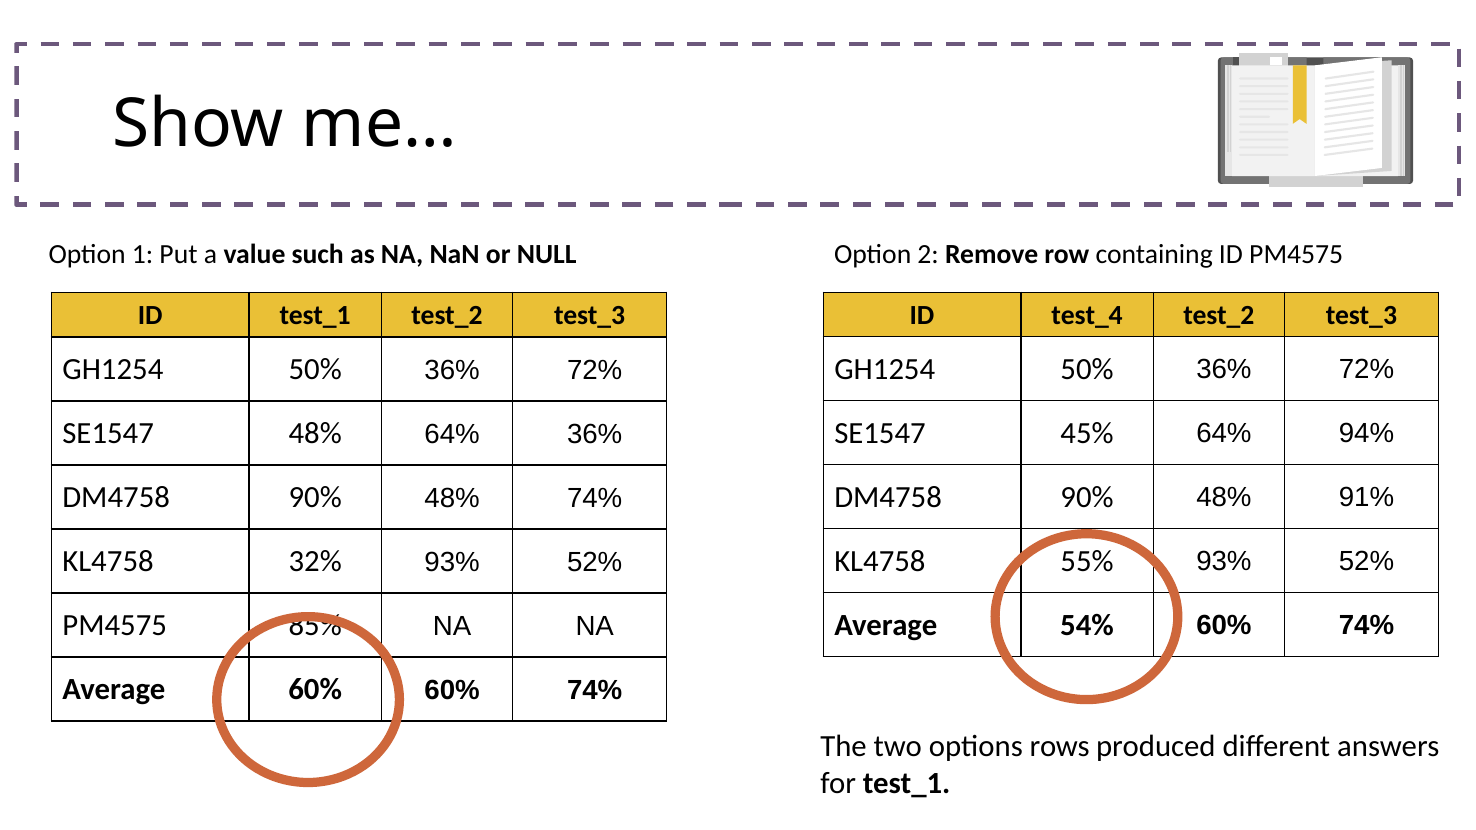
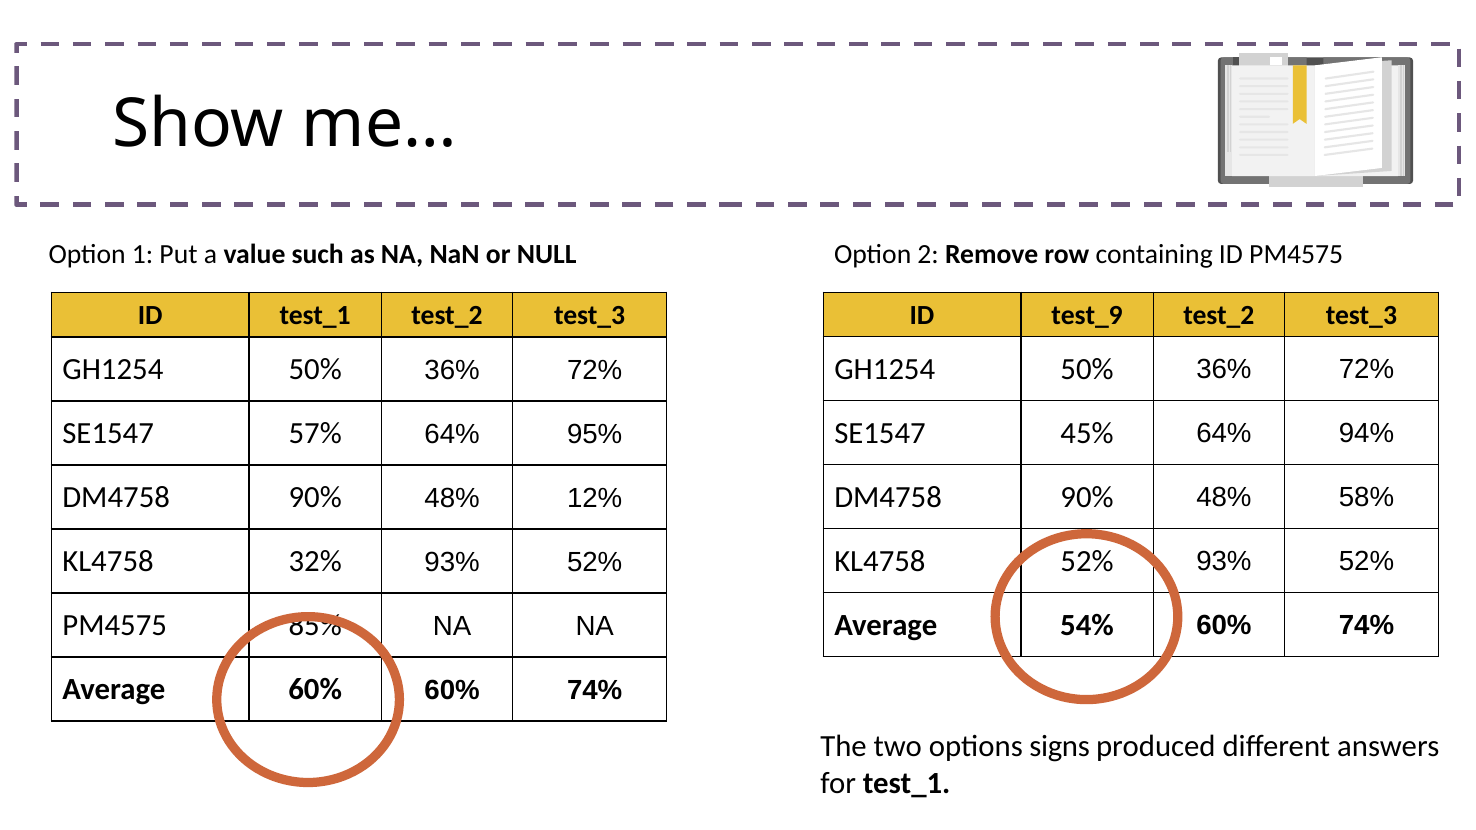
test_4: test_4 -> test_9
SE1547 48%: 48% -> 57%
64% 36%: 36% -> 95%
91%: 91% -> 58%
48% 74%: 74% -> 12%
KL4758 55%: 55% -> 52%
rows: rows -> signs
